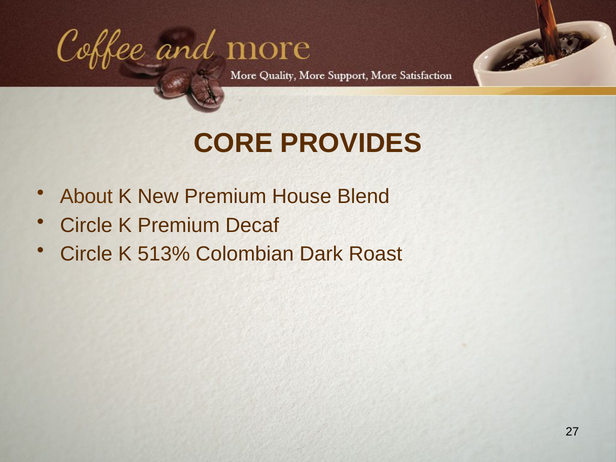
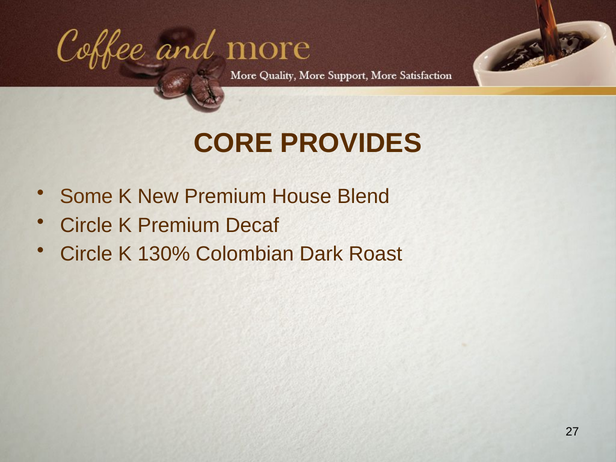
About: About -> Some
513%: 513% -> 130%
